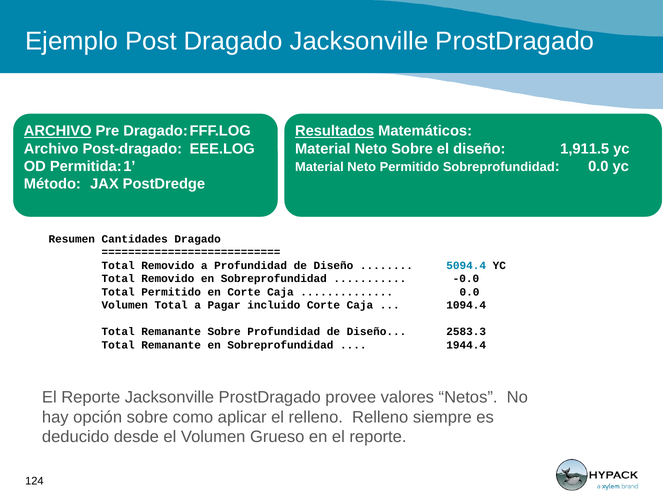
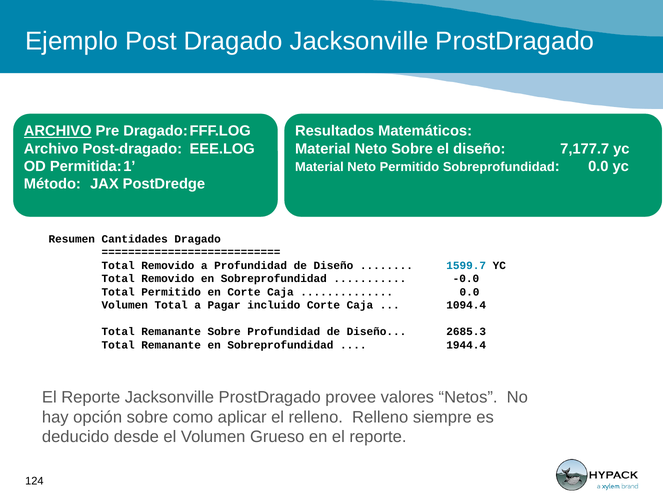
Resultados underline: present -> none
1,911.5: 1,911.5 -> 7,177.7
5094.4: 5094.4 -> 1599.7
2583.3: 2583.3 -> 2685.3
